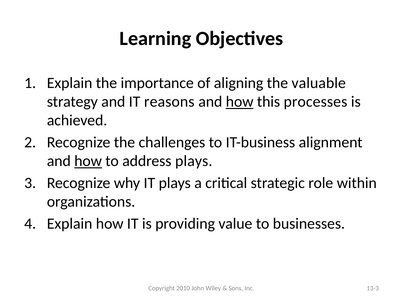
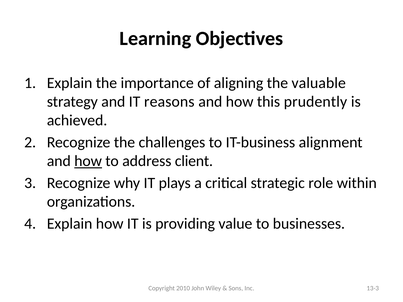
how at (240, 102) underline: present -> none
processes: processes -> prudently
address plays: plays -> client
